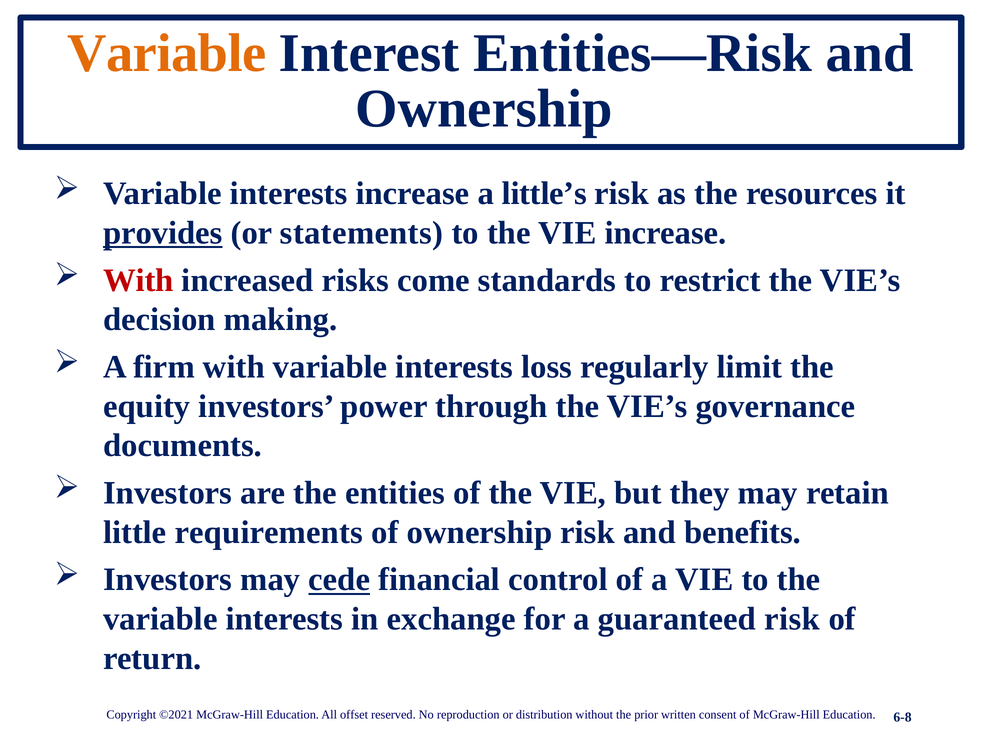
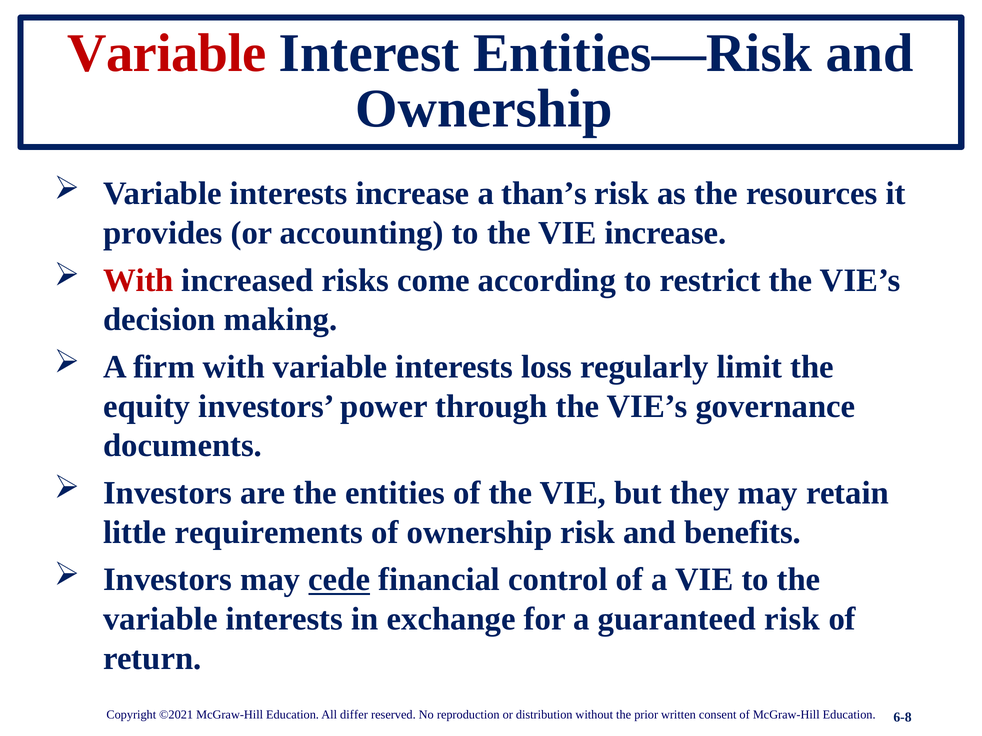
Variable at (167, 53) colour: orange -> red
little’s: little’s -> than’s
provides underline: present -> none
statements: statements -> accounting
standards: standards -> according
offset: offset -> differ
